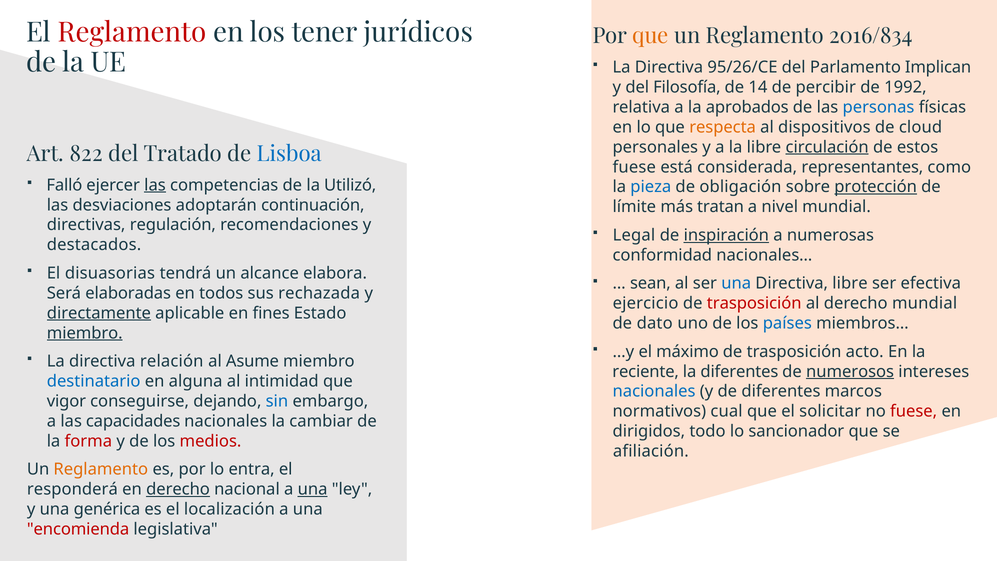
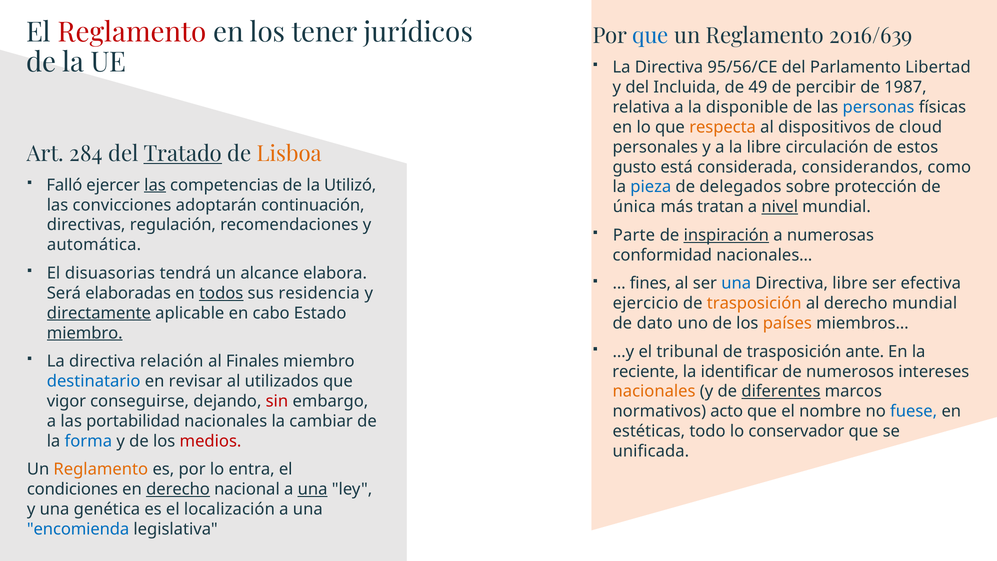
que at (650, 36) colour: orange -> blue
2016/834: 2016/834 -> 2016/639
95/26/CE: 95/26/CE -> 95/56/CE
Implican: Implican -> Libertad
Filosofía: Filosofía -> Incluida
14: 14 -> 49
1992: 1992 -> 1987
aprobados: aprobados -> disponible
circulación underline: present -> none
822: 822 -> 284
Tratado underline: none -> present
Lisboa colour: blue -> orange
fuese at (634, 167): fuese -> gusto
representantes: representantes -> considerandos
obligación: obligación -> delegados
protección underline: present -> none
desviaciones: desviaciones -> convicciones
límite: límite -> única
nivel underline: none -> present
Legal: Legal -> Parte
destacados: destacados -> automática
sean: sean -> fines
todos underline: none -> present
rechazada: rechazada -> residencia
trasposición at (754, 303) colour: red -> orange
fines: fines -> cabo
países colour: blue -> orange
máximo: máximo -> tribunal
acto: acto -> ante
Asume: Asume -> Finales
la diferentes: diferentes -> identificar
numerosos underline: present -> none
alguna: alguna -> revisar
intimidad: intimidad -> utilizados
nacionales at (654, 391) colour: blue -> orange
diferentes at (781, 391) underline: none -> present
sin colour: blue -> red
cual: cual -> acto
solicitar: solicitar -> nombre
fuese at (914, 411) colour: red -> blue
capacidades: capacidades -> portabilidad
dirigidos: dirigidos -> estéticas
sancionador: sancionador -> conservador
forma colour: red -> blue
afiliación: afiliación -> unificada
responderá: responderá -> condiciones
genérica: genérica -> genética
encomienda colour: red -> blue
